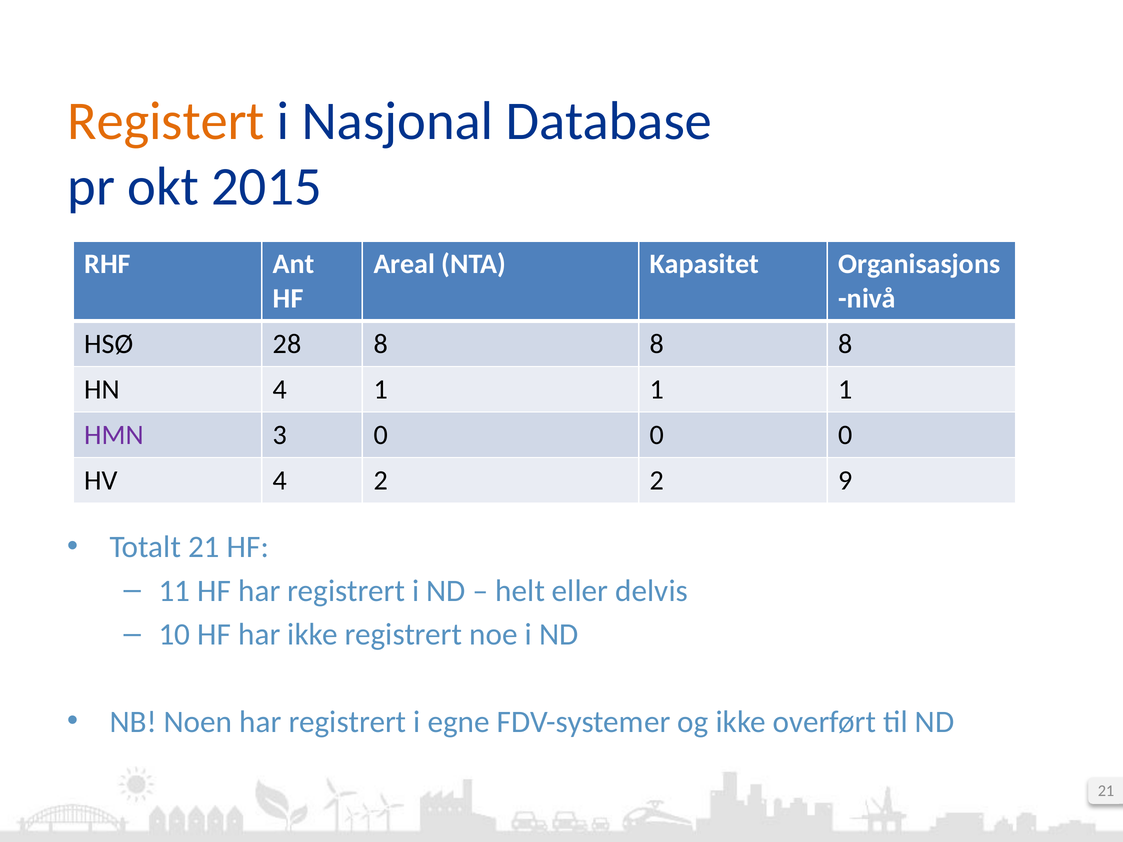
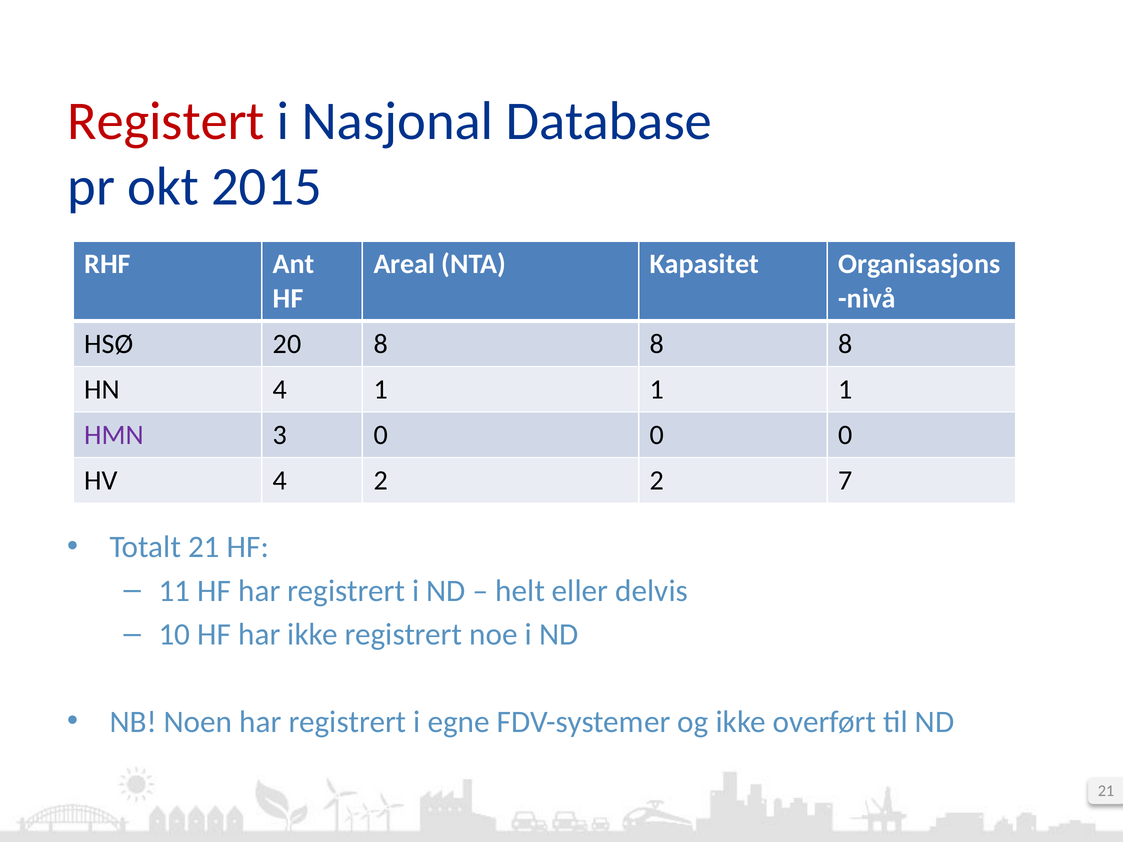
Registert colour: orange -> red
28: 28 -> 20
9: 9 -> 7
